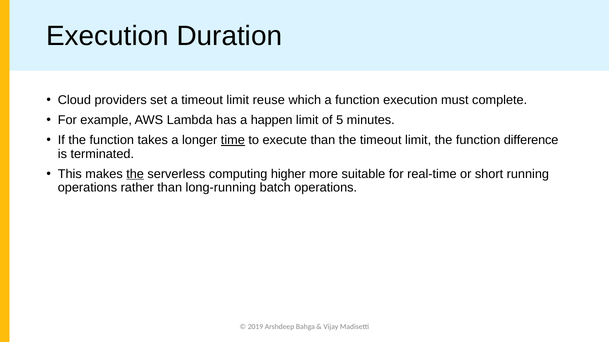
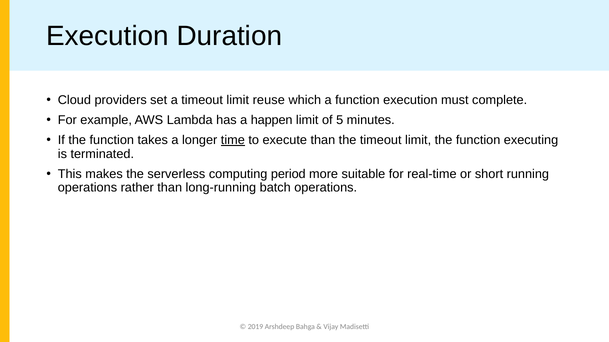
difference: difference -> executing
the at (135, 174) underline: present -> none
higher: higher -> period
